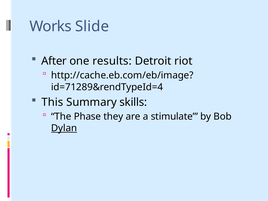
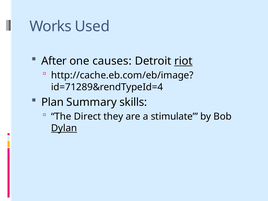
Slide: Slide -> Used
results: results -> causes
riot underline: none -> present
This: This -> Plan
Phase: Phase -> Direct
